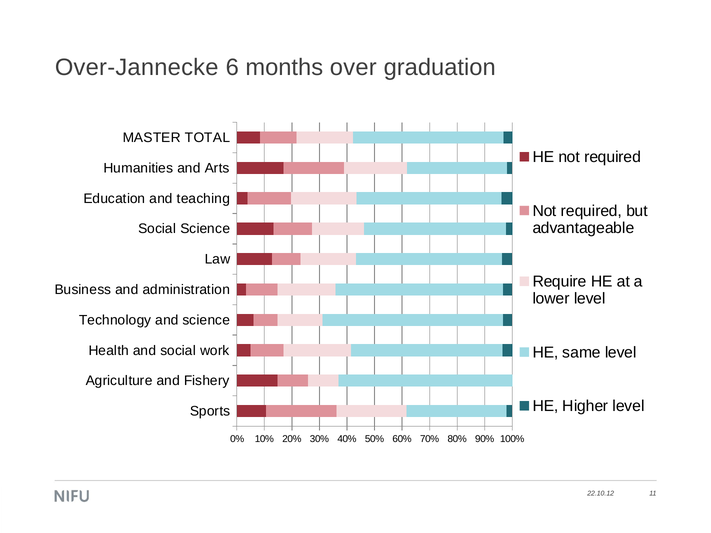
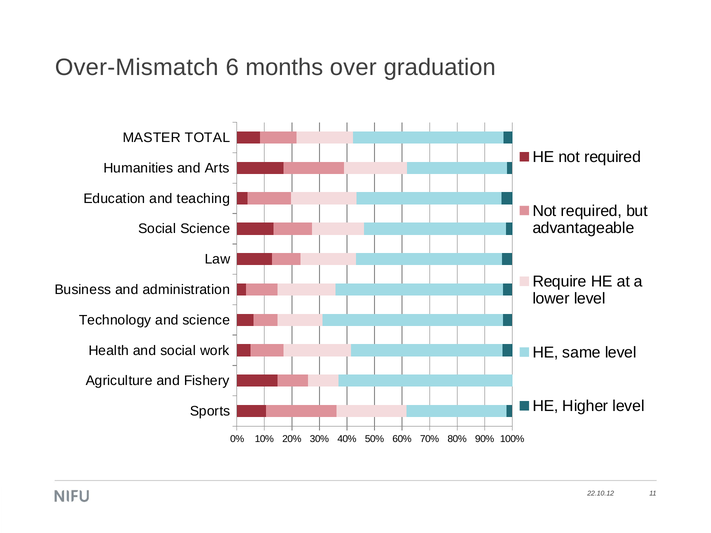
Over-Jannecke: Over-Jannecke -> Over-Mismatch
